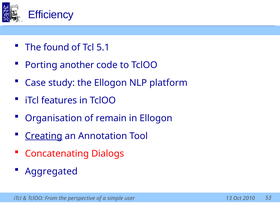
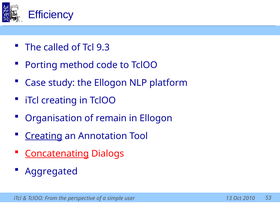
found: found -> called
5.1: 5.1 -> 9.3
another: another -> method
iTcl features: features -> creating
Concatenating underline: none -> present
